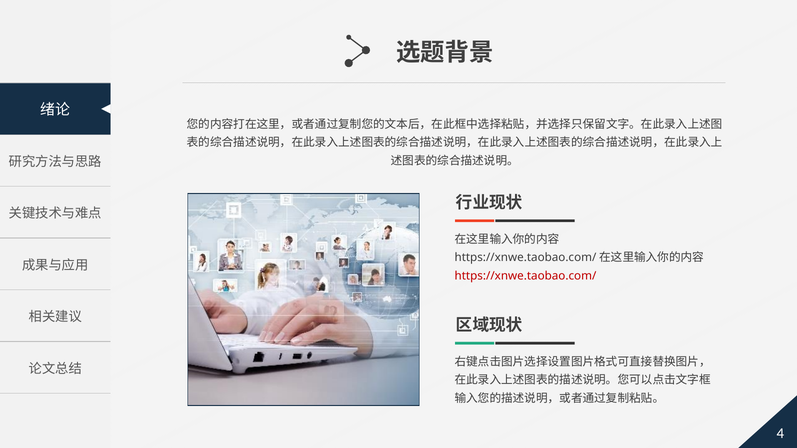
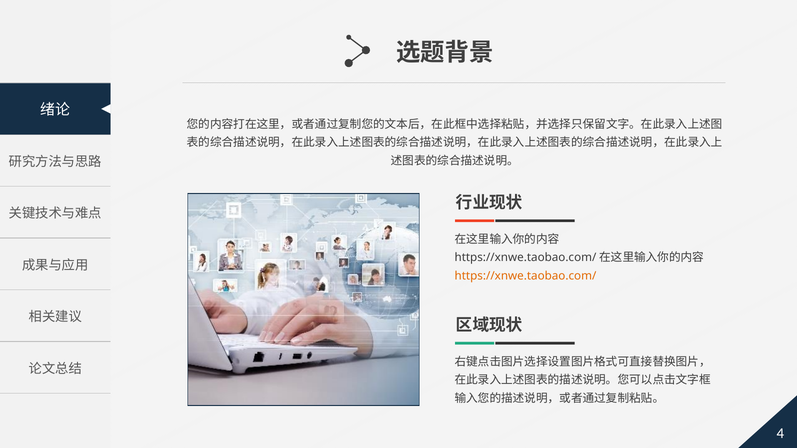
https://xnwe.taobao.com/ colour: red -> orange
